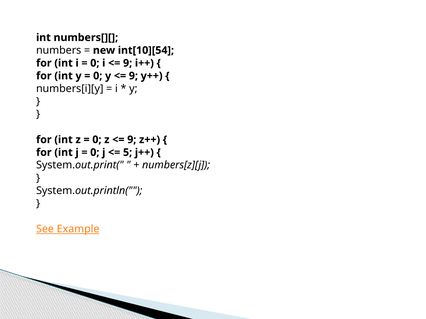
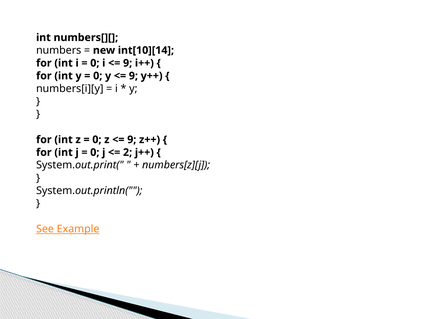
int[10][54: int[10][54 -> int[10][14
5: 5 -> 2
